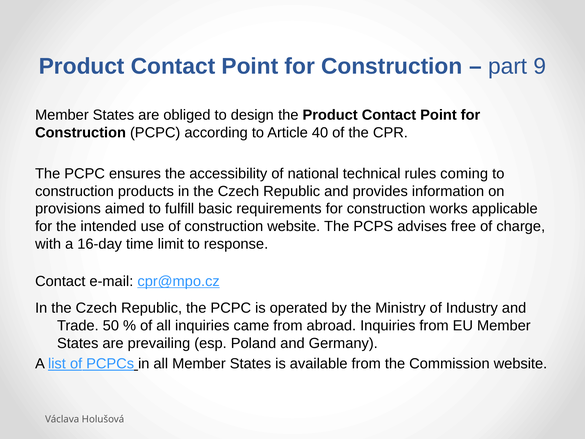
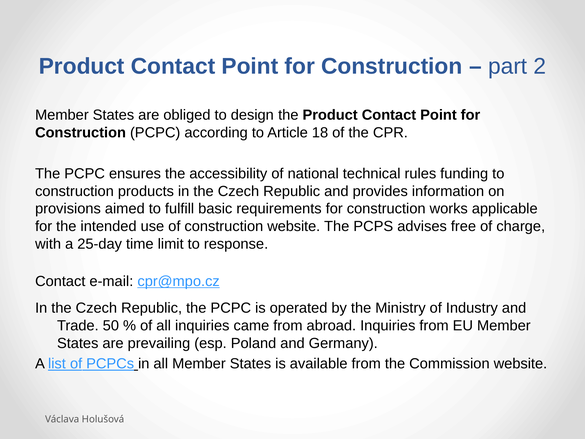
9: 9 -> 2
40: 40 -> 18
coming: coming -> funding
16-day: 16-day -> 25-day
